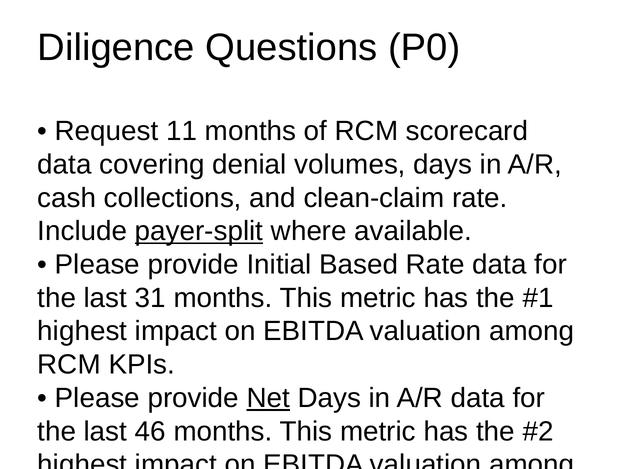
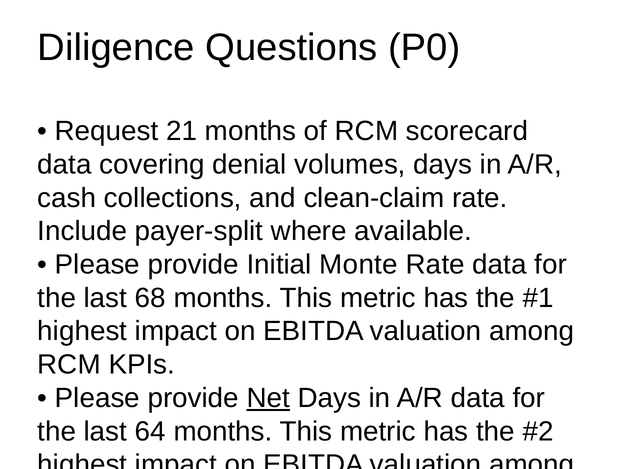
11: 11 -> 21
payer-split underline: present -> none
Based: Based -> Monte
31: 31 -> 68
46: 46 -> 64
